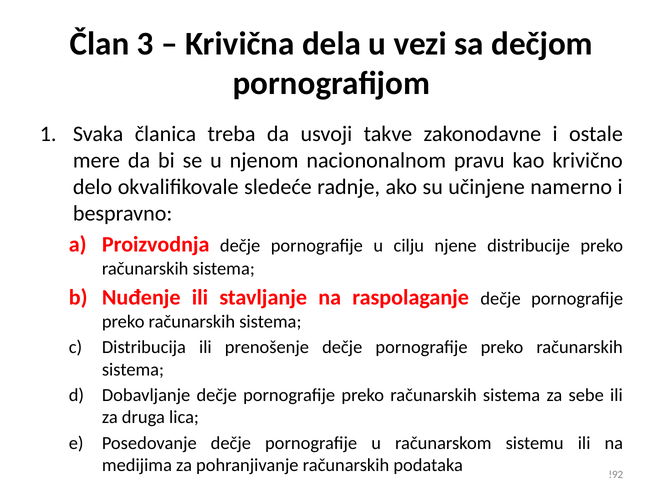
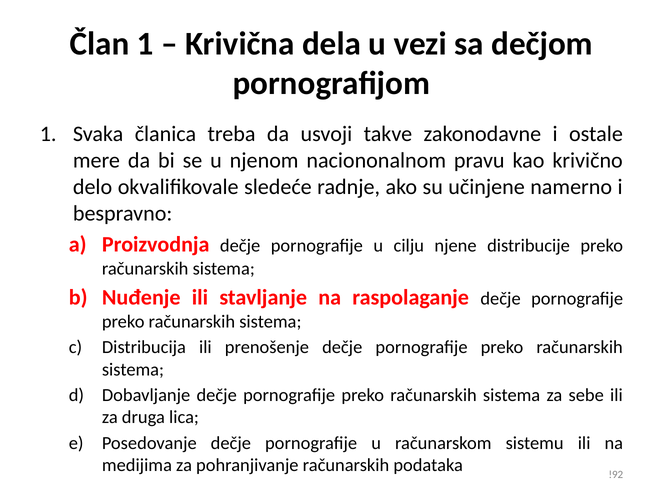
Član 3: 3 -> 1
